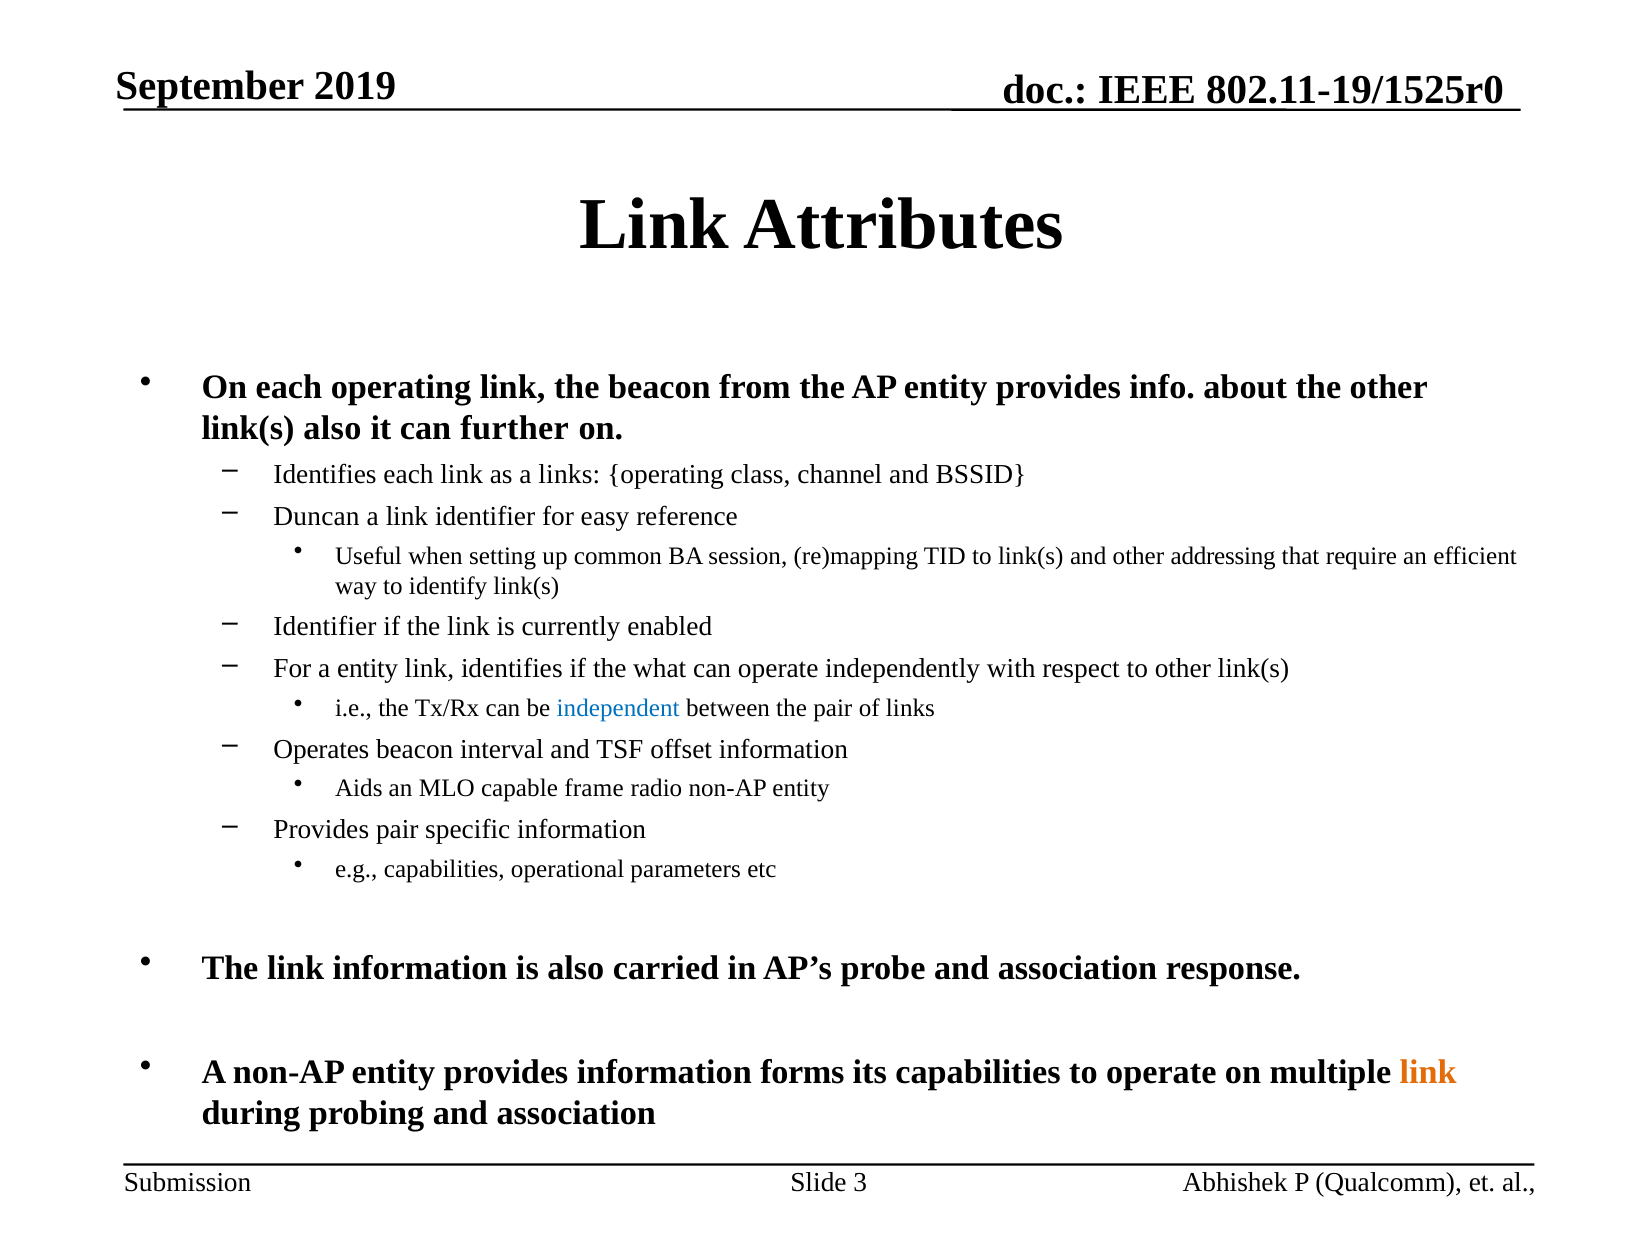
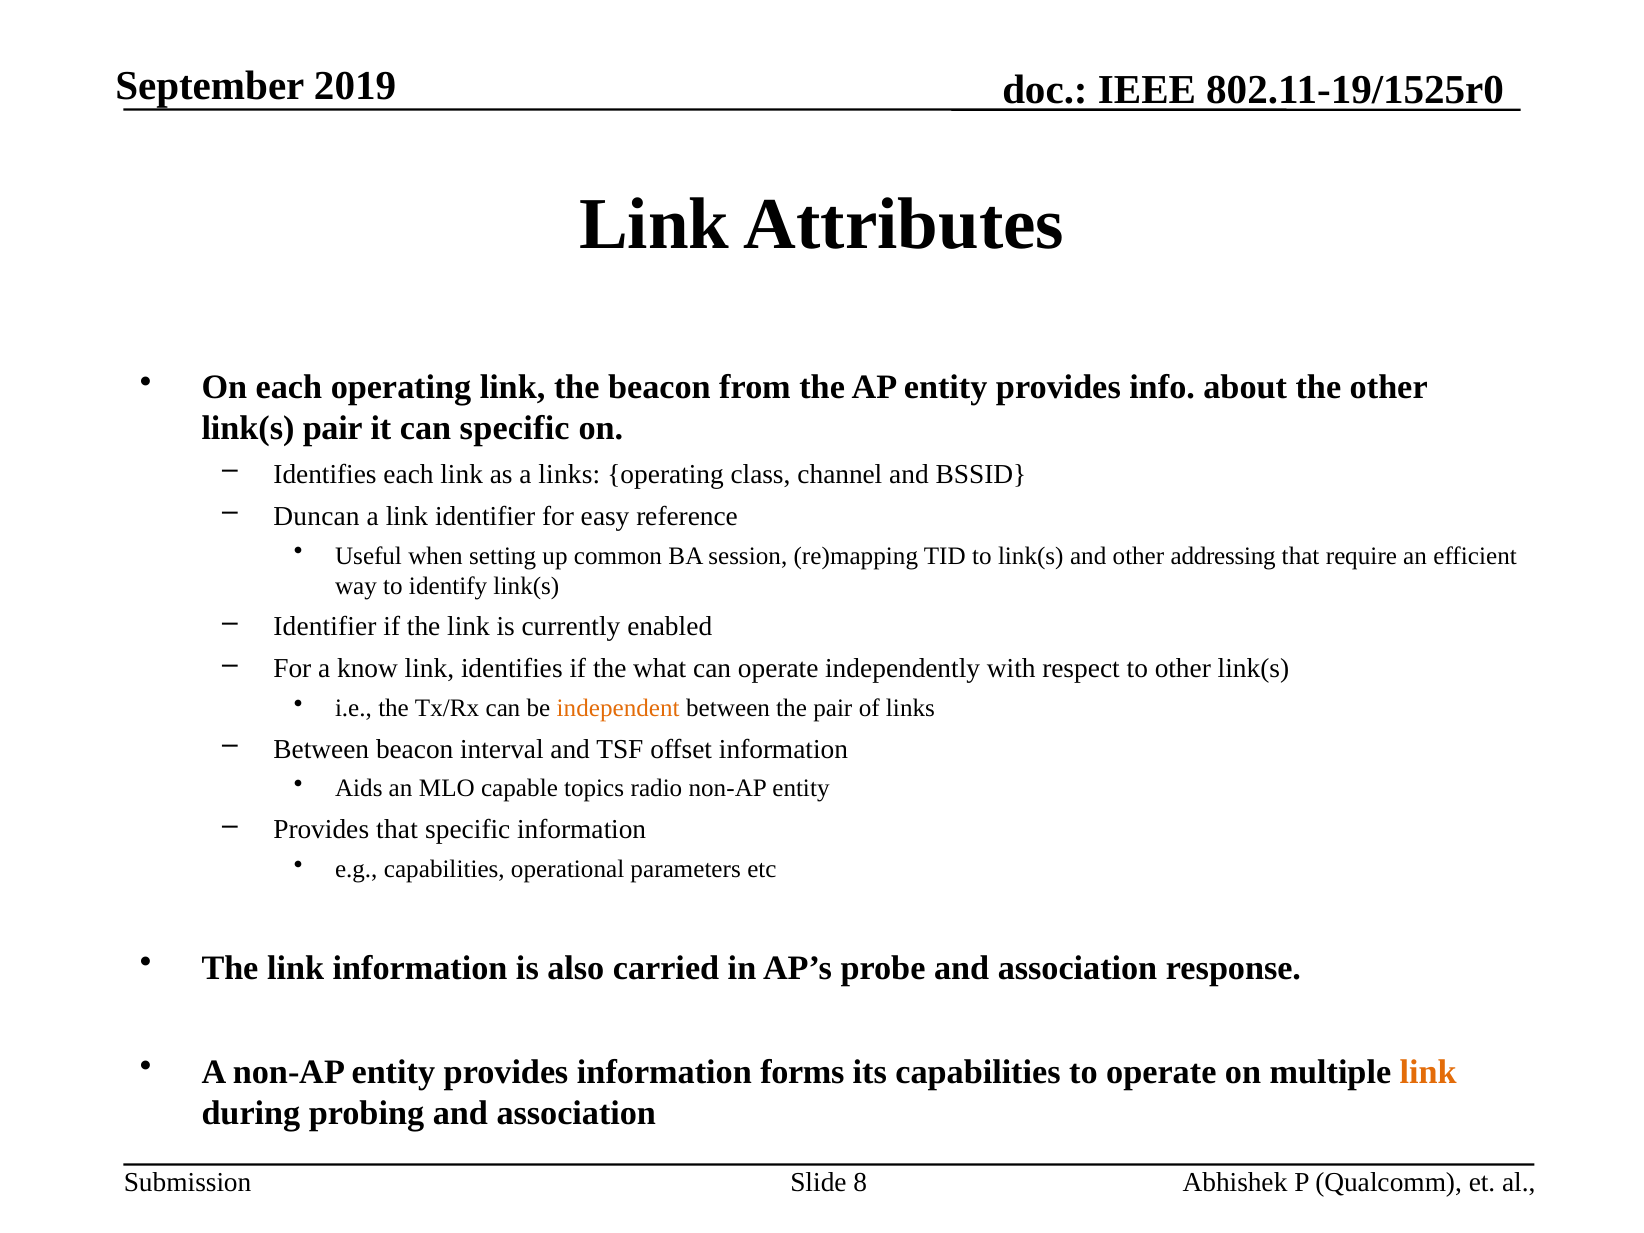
link(s also: also -> pair
can further: further -> specific
a entity: entity -> know
independent colour: blue -> orange
Operates at (321, 749): Operates -> Between
frame: frame -> topics
Provides pair: pair -> that
3: 3 -> 8
